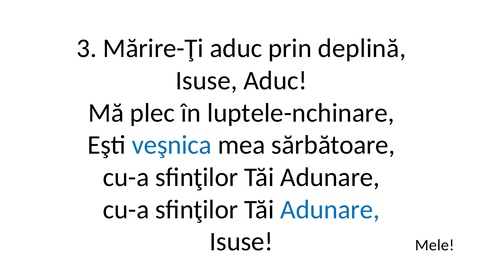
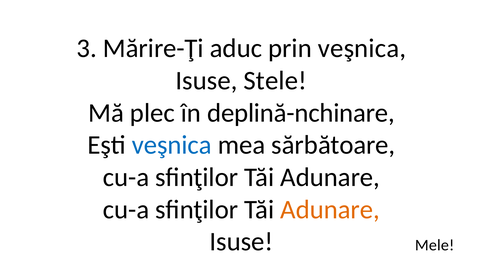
prin deplină: deplină -> veşnica
Isuse Aduc: Aduc -> Stele
luptele-nchinare: luptele-nchinare -> deplină-nchinare
Adunare at (330, 209) colour: blue -> orange
